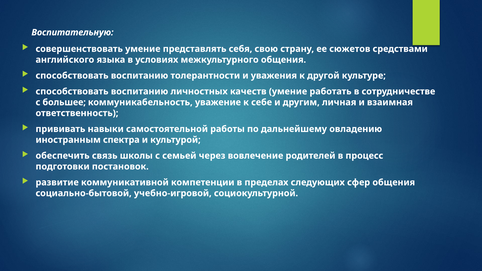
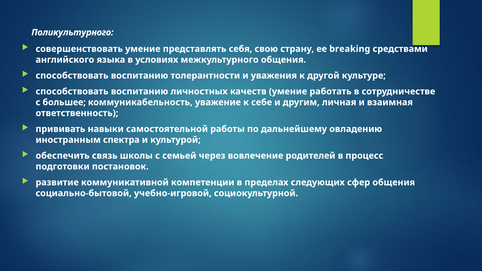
Воспитательную: Воспитательную -> Поликультурного
сюжетов: сюжетов -> breaking
